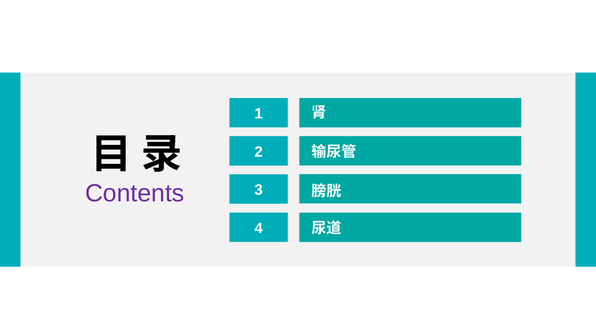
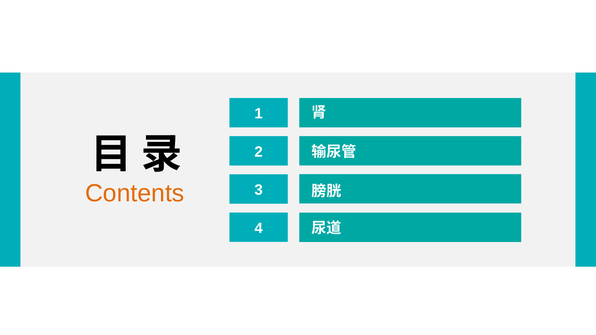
Contents colour: purple -> orange
